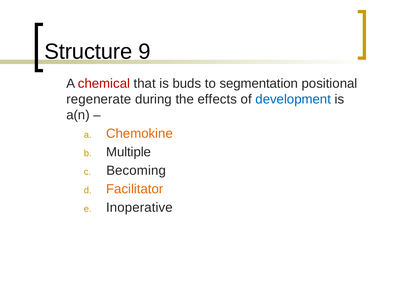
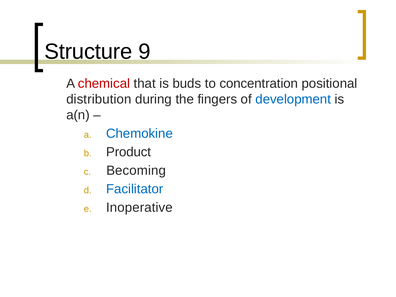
segmentation: segmentation -> concentration
regenerate: regenerate -> distribution
effects: effects -> fingers
Chemokine colour: orange -> blue
Multiple: Multiple -> Product
Facilitator colour: orange -> blue
